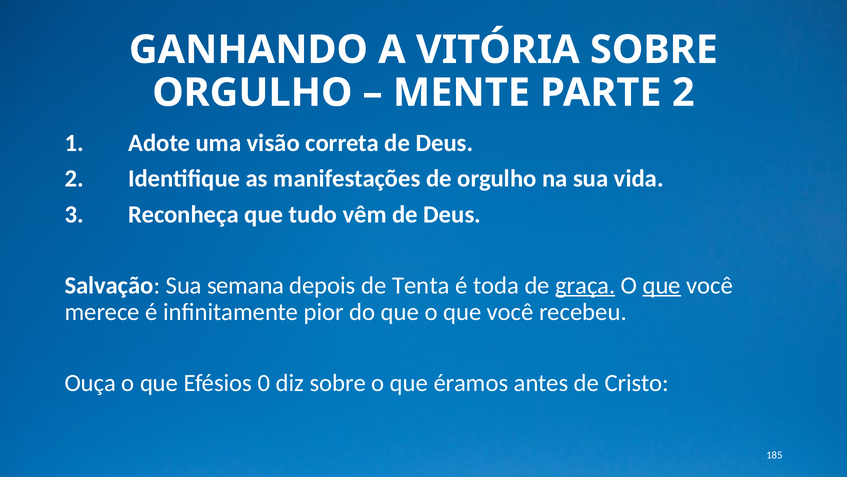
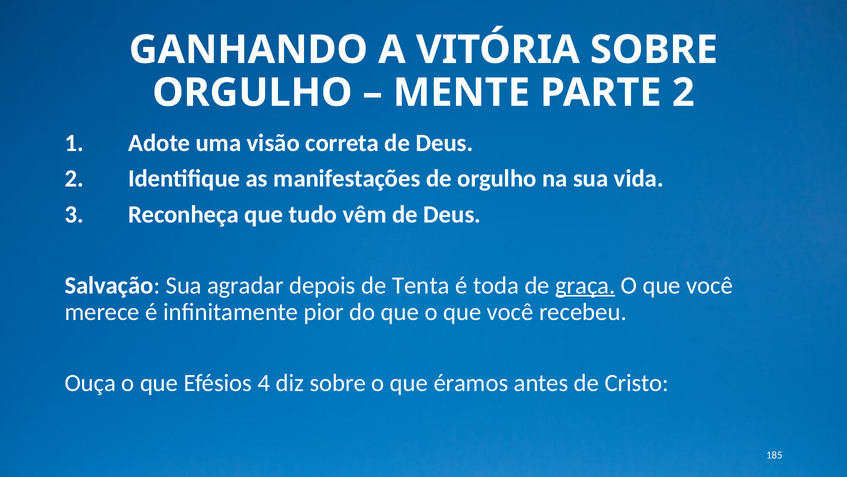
semana: semana -> agradar
que at (662, 285) underline: present -> none
0: 0 -> 4
